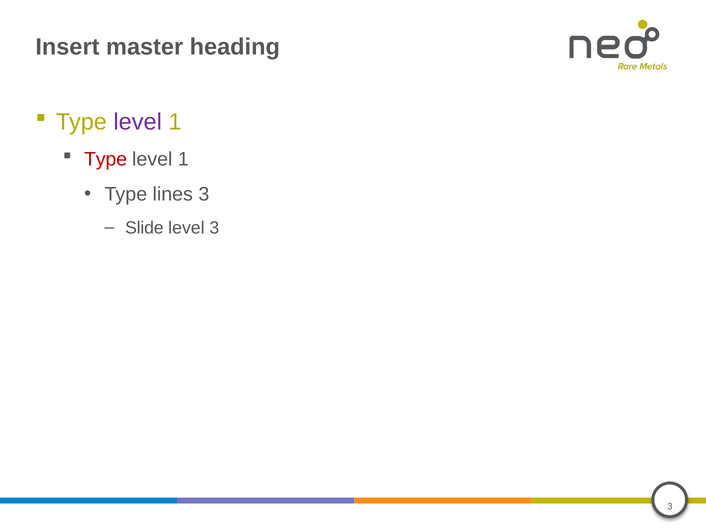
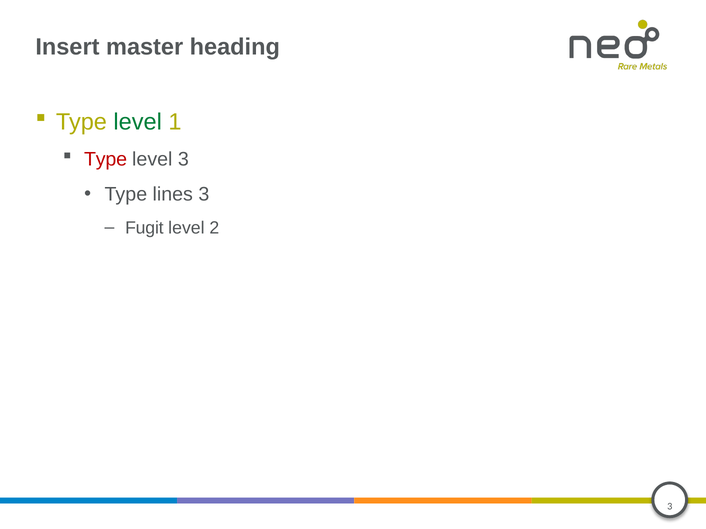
level at (138, 122) colour: purple -> green
1 at (183, 159): 1 -> 3
Slide: Slide -> Fugit
level 3: 3 -> 2
